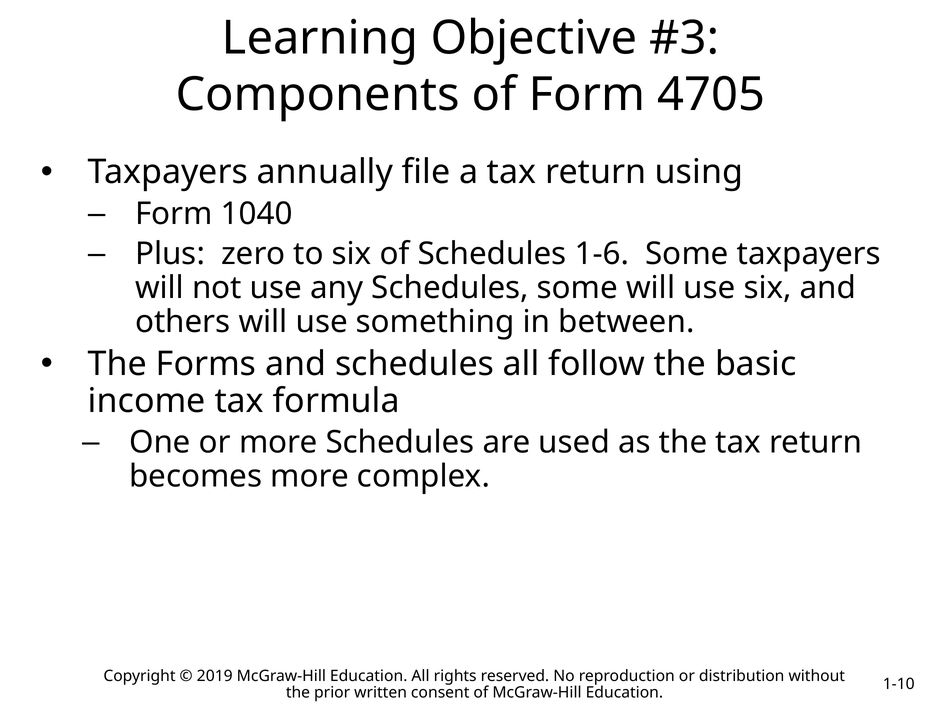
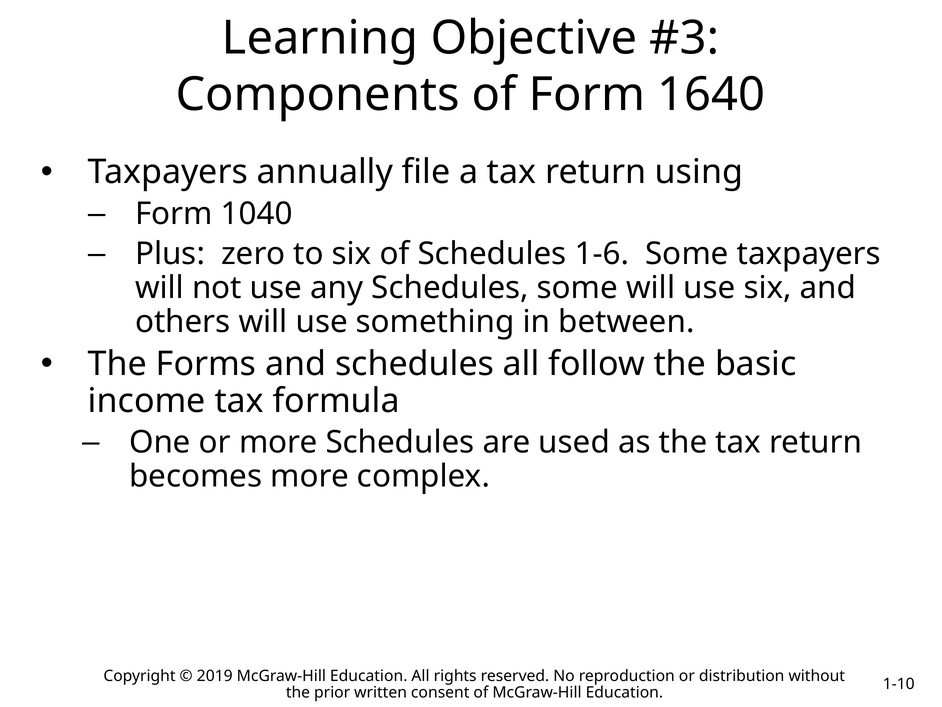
4705: 4705 -> 1640
